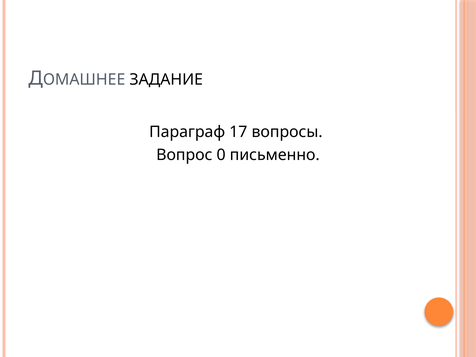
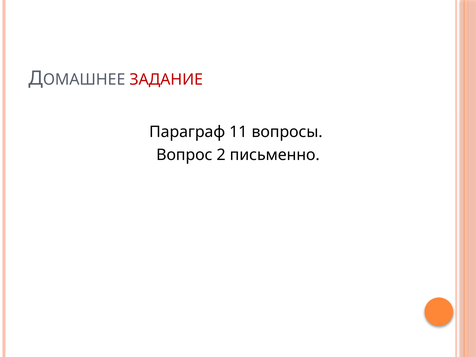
ЗАДАНИЕ colour: black -> red
17: 17 -> 11
0: 0 -> 2
